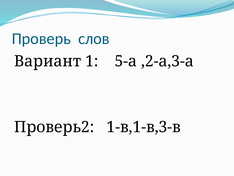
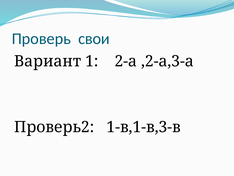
слов: слов -> свои
5-а: 5-а -> 2-а
